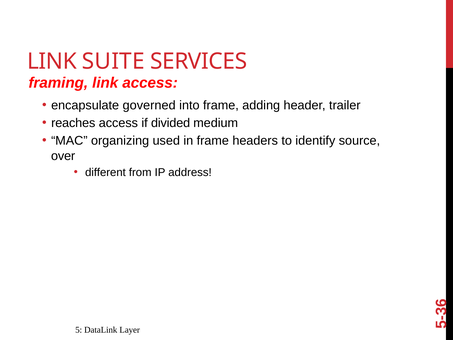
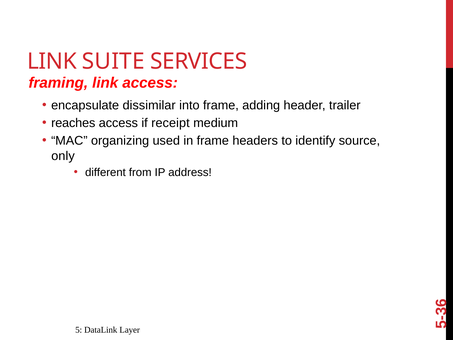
governed: governed -> dissimilar
divided: divided -> receipt
over: over -> only
